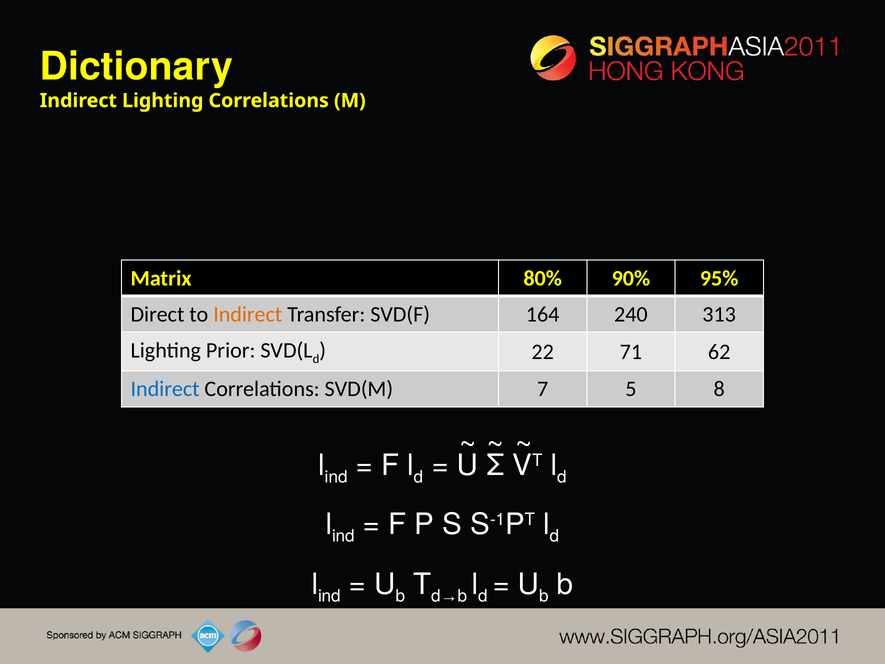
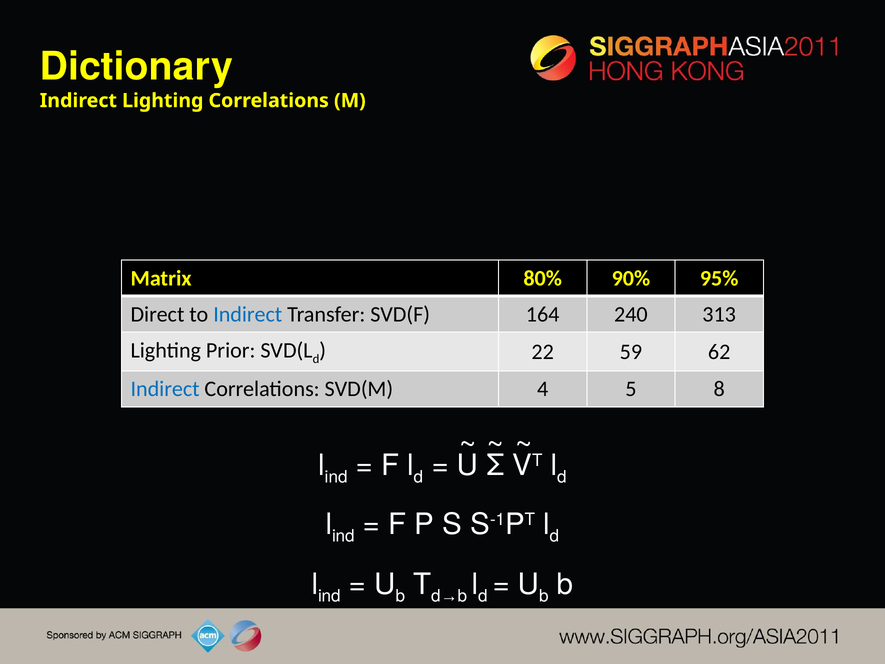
Indirect at (248, 314) colour: orange -> blue
71: 71 -> 59
7: 7 -> 4
